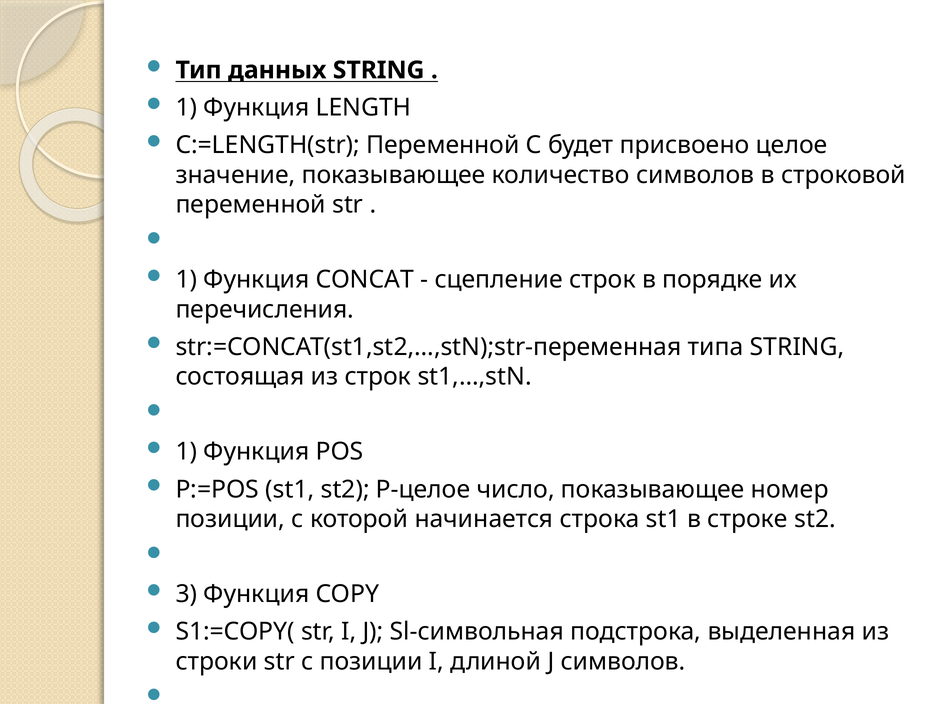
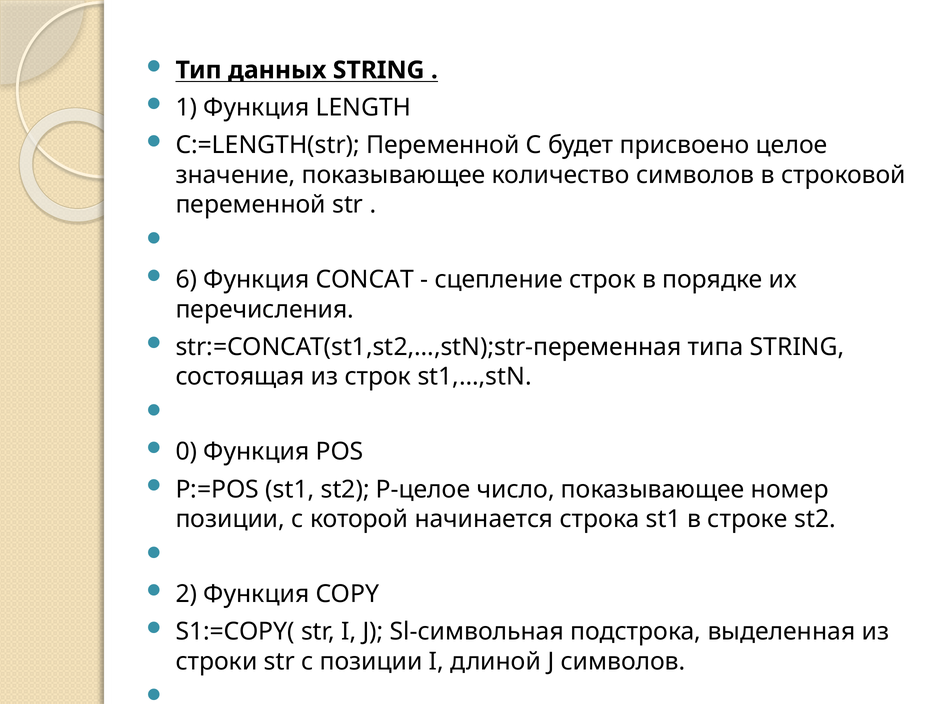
1 at (186, 280): 1 -> 6
1 at (186, 452): 1 -> 0
3: 3 -> 2
